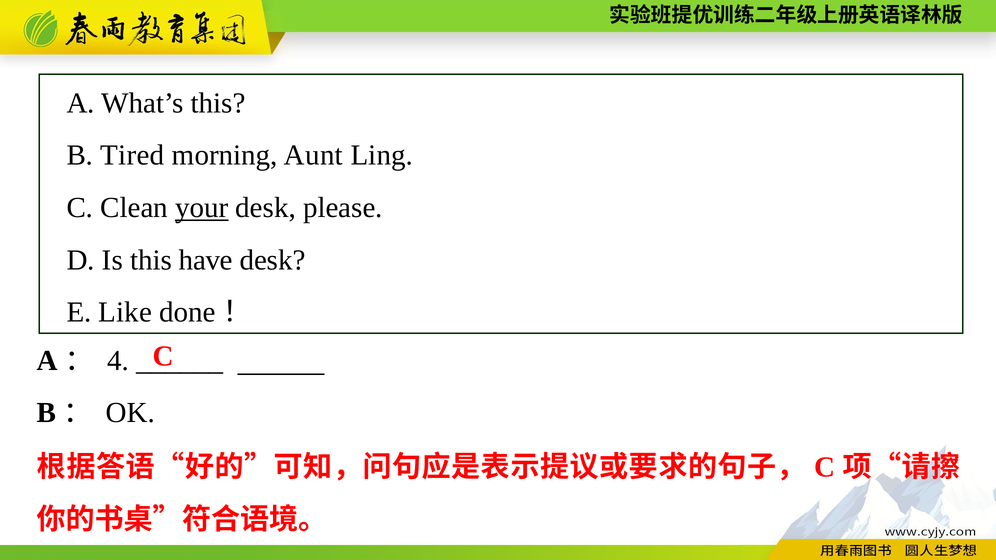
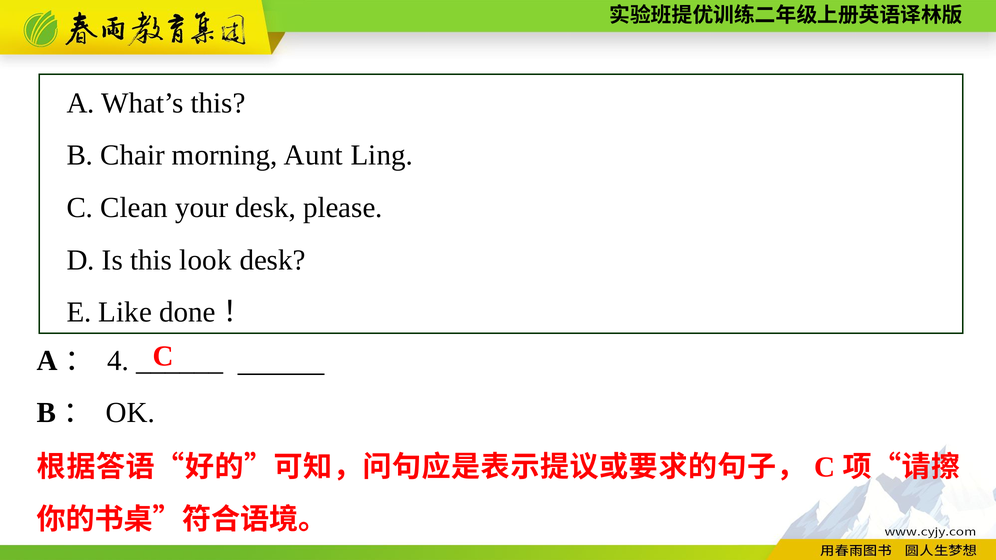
Tired: Tired -> Chair
your underline: present -> none
have: have -> look
